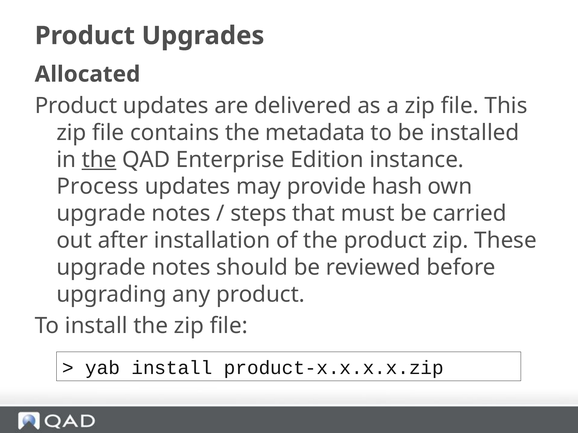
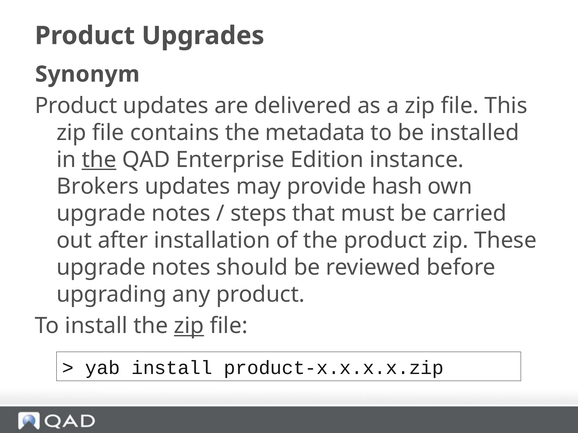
Allocated: Allocated -> Synonym
Process: Process -> Brokers
zip at (189, 326) underline: none -> present
